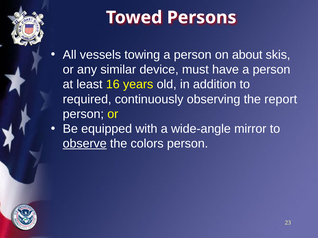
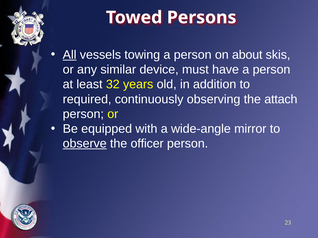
All underline: none -> present
16: 16 -> 32
report: report -> attach
colors: colors -> officer
